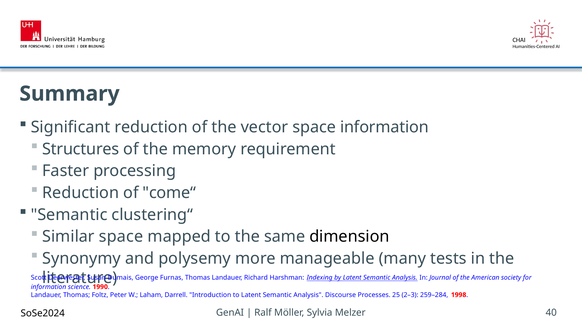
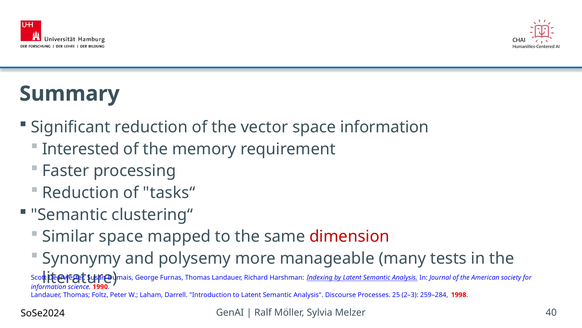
Structures: Structures -> Interested
come“: come“ -> tasks“
dimension colour: black -> red
